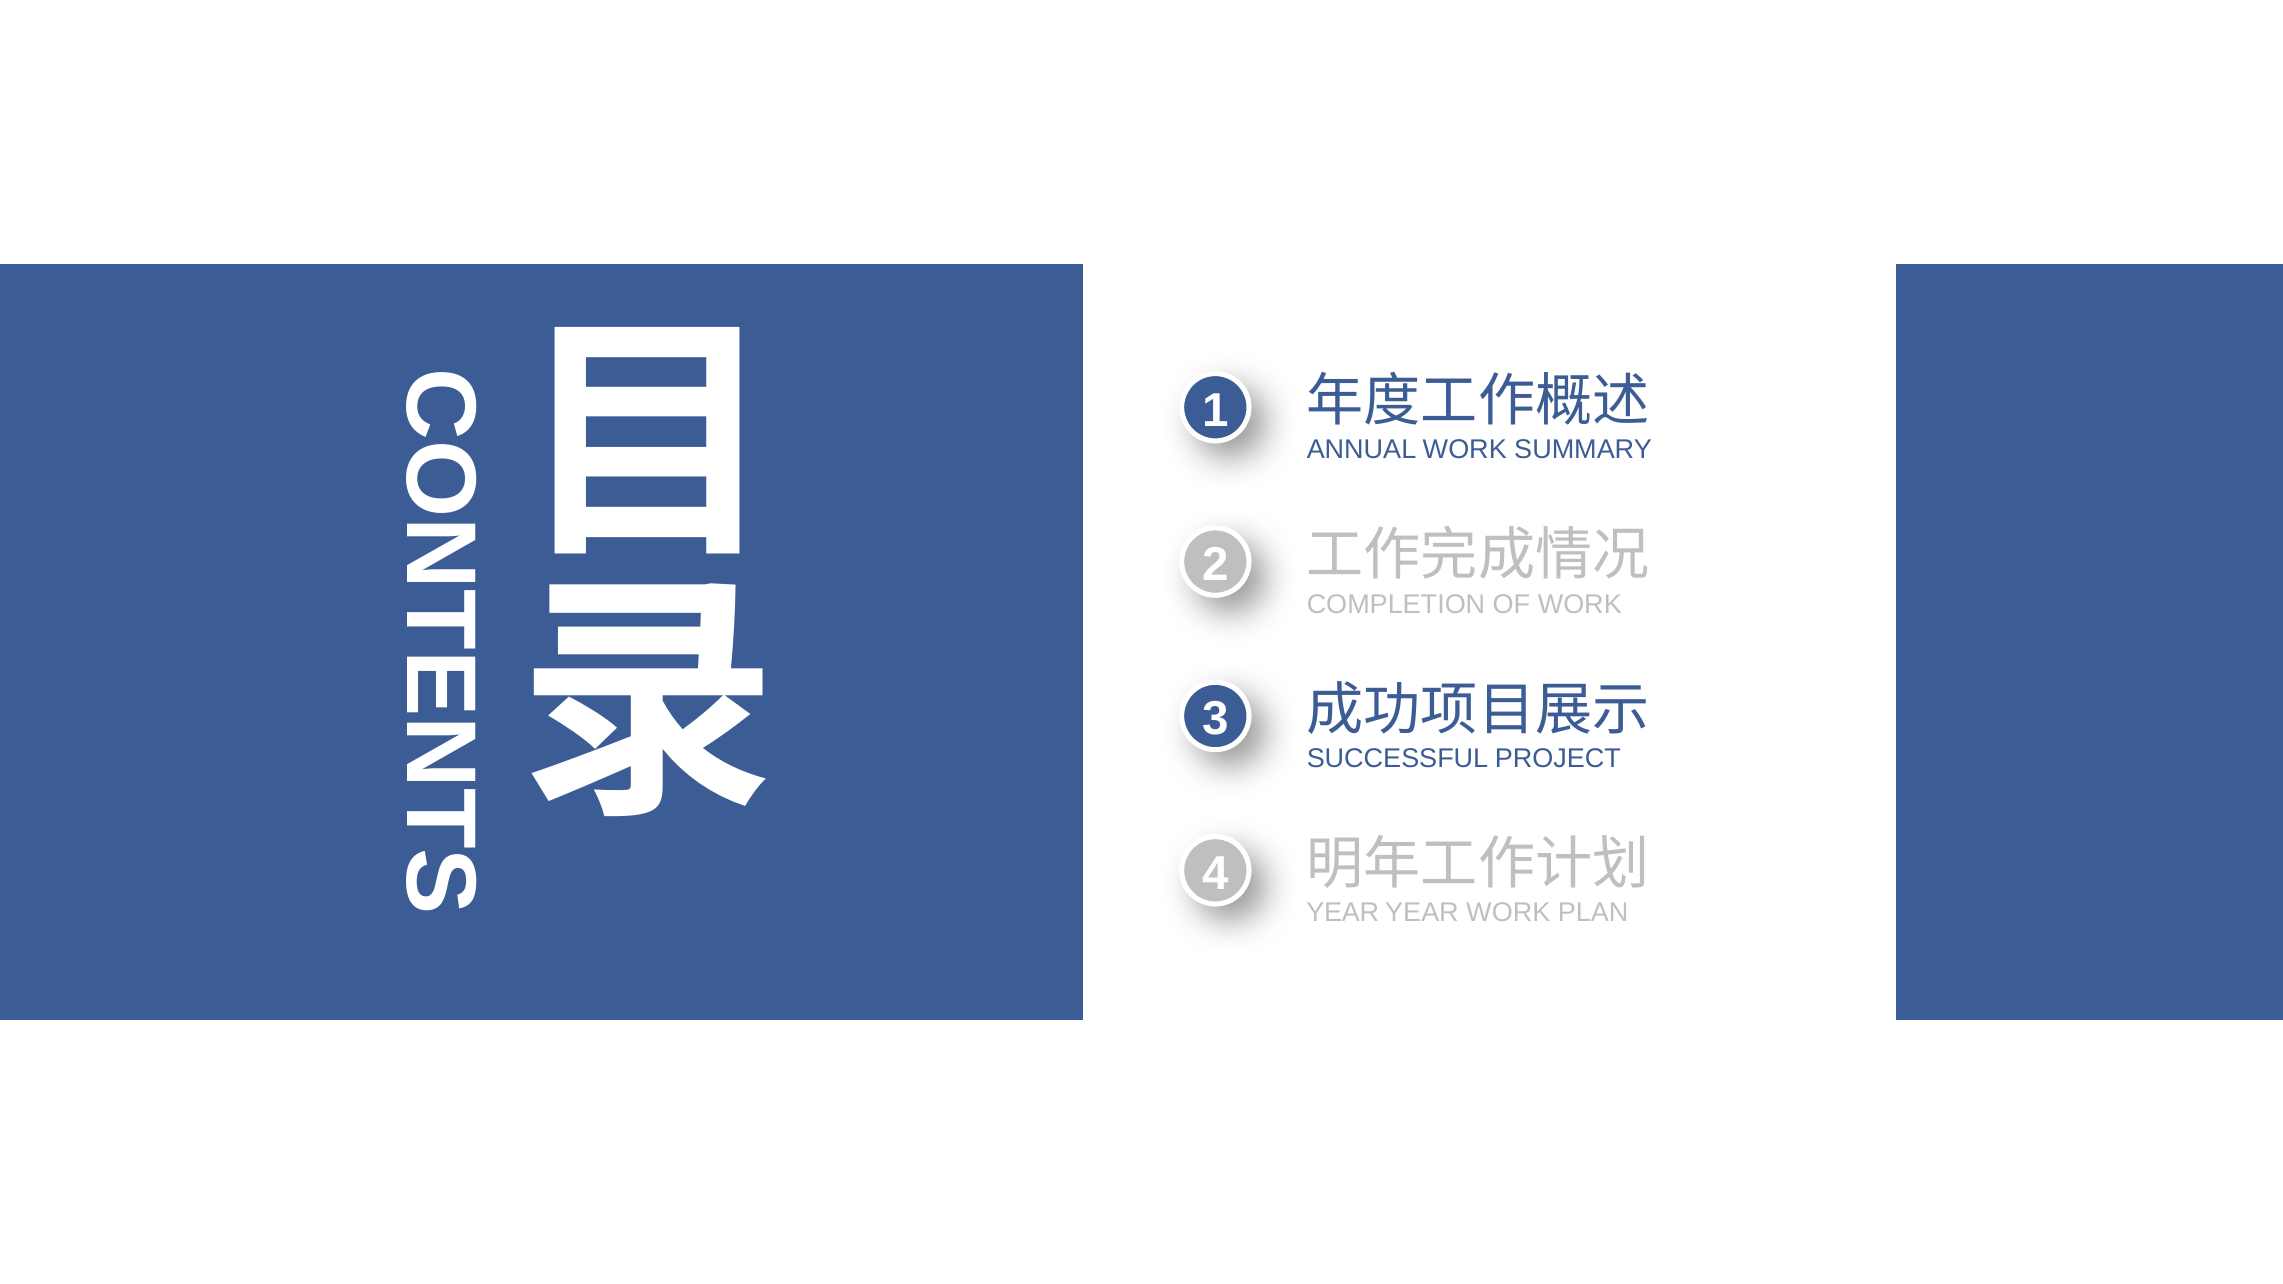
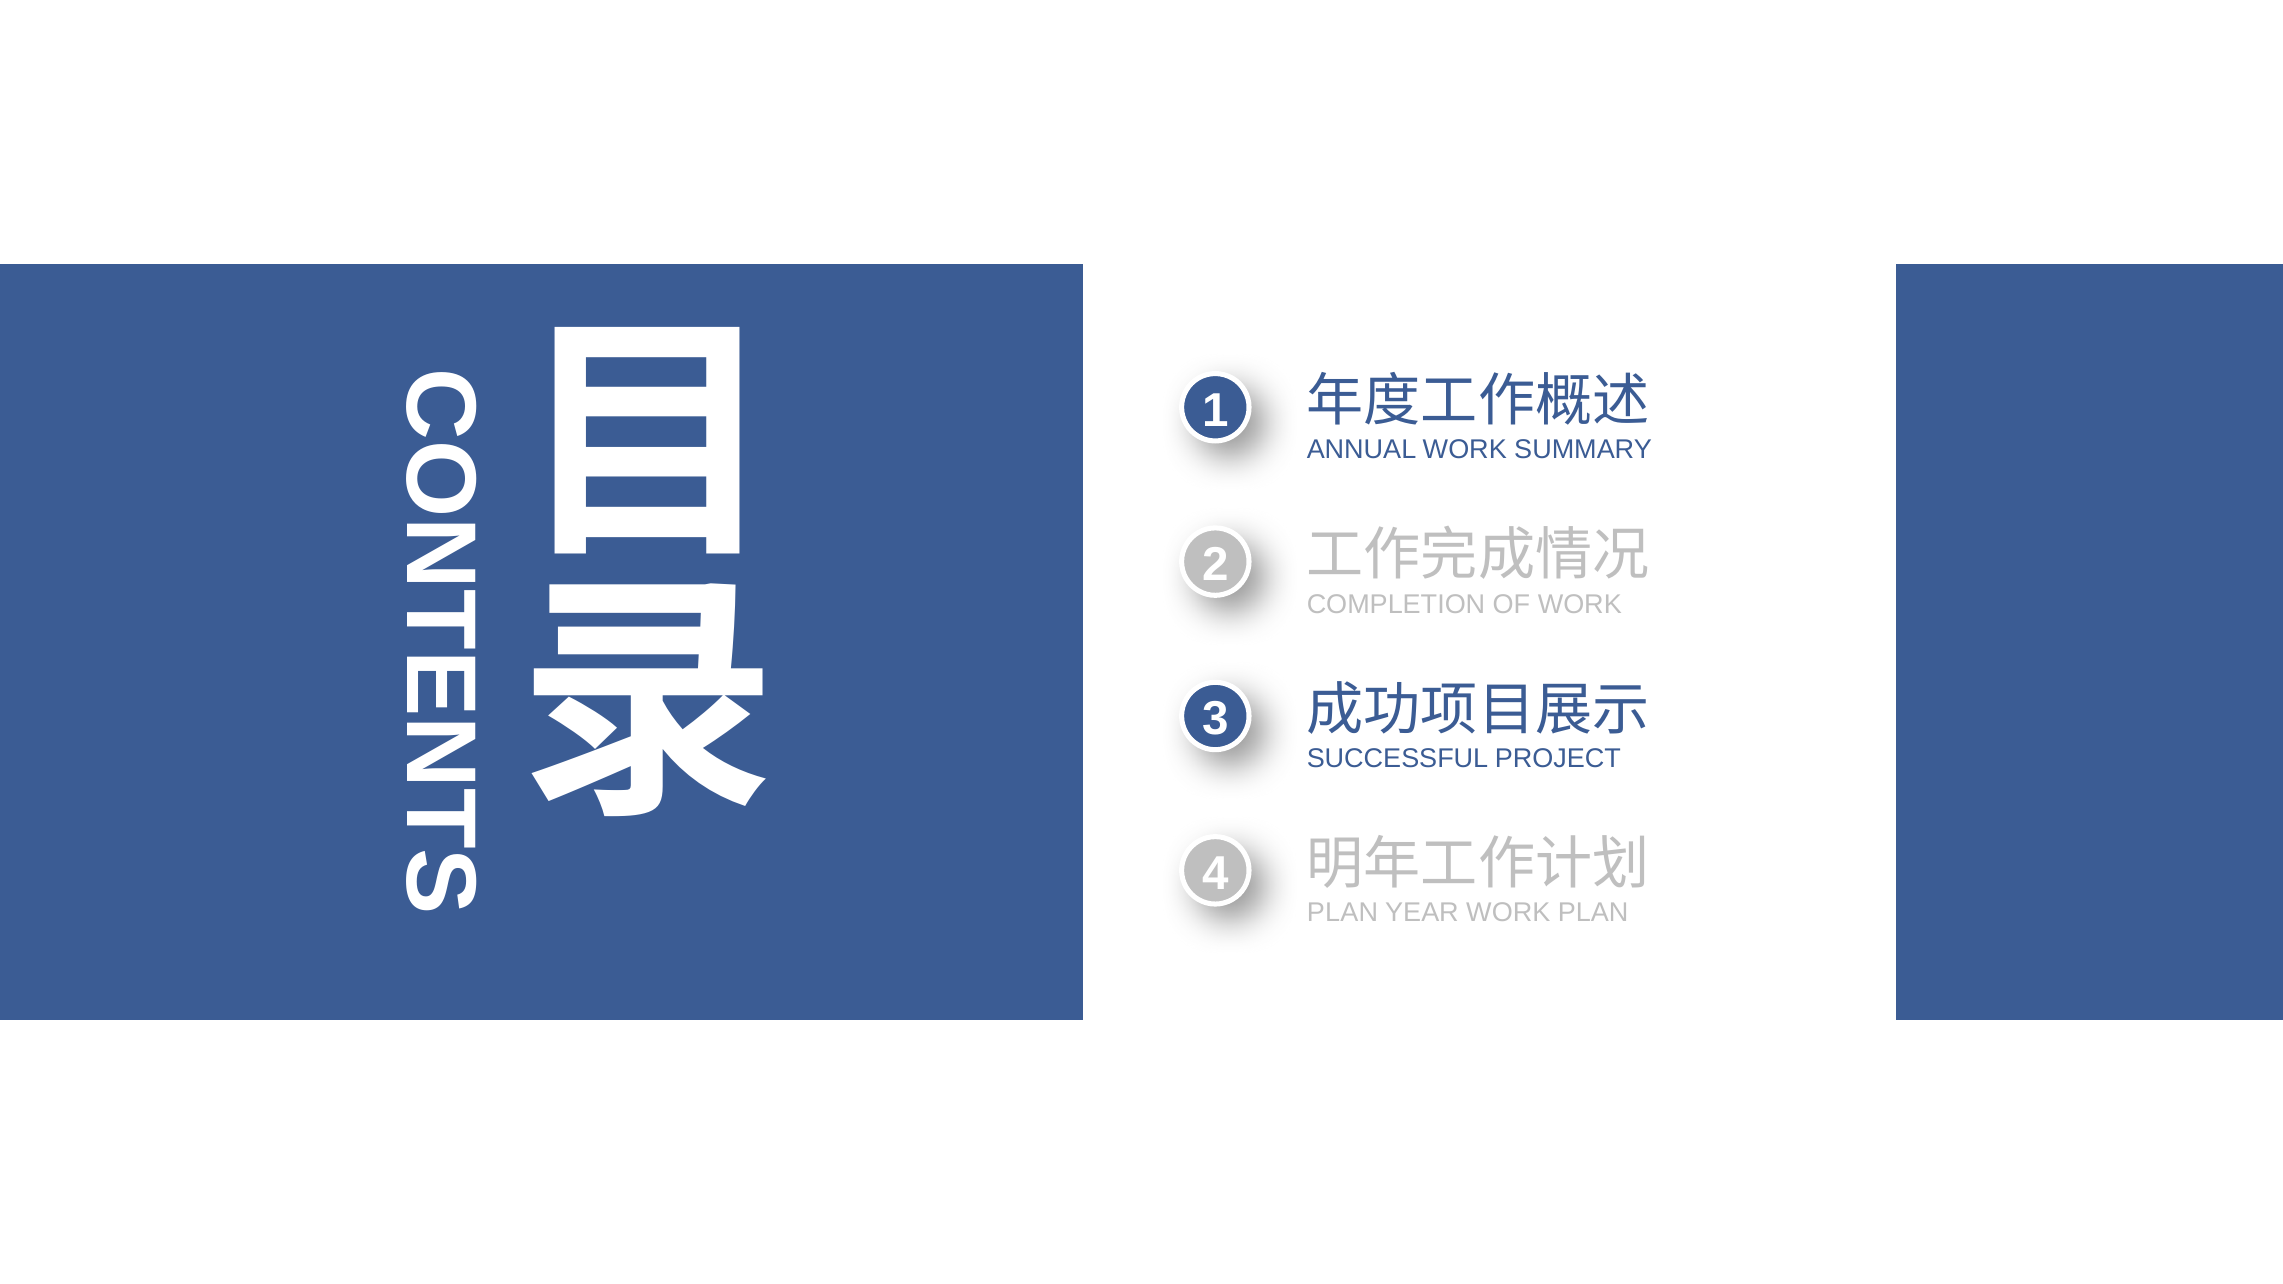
YEAR at (1343, 913): YEAR -> PLAN
